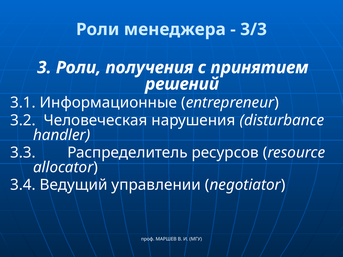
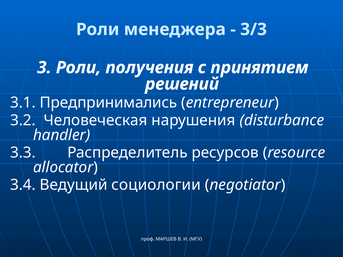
Информационные: Информационные -> Предпринимались
управлении: управлении -> социологии
